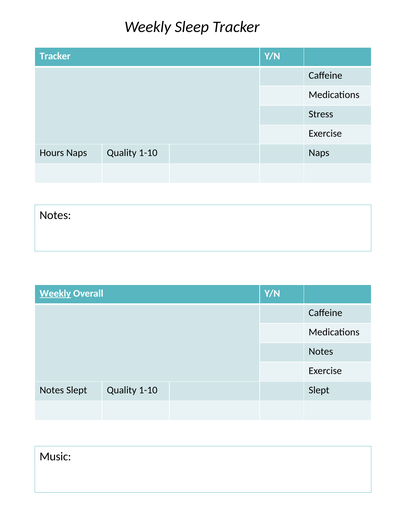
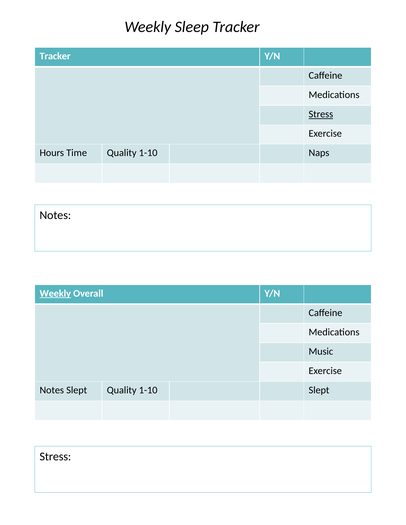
Stress at (321, 114) underline: none -> present
Hours Naps: Naps -> Time
Notes at (321, 352): Notes -> Music
Music at (55, 457): Music -> Stress
